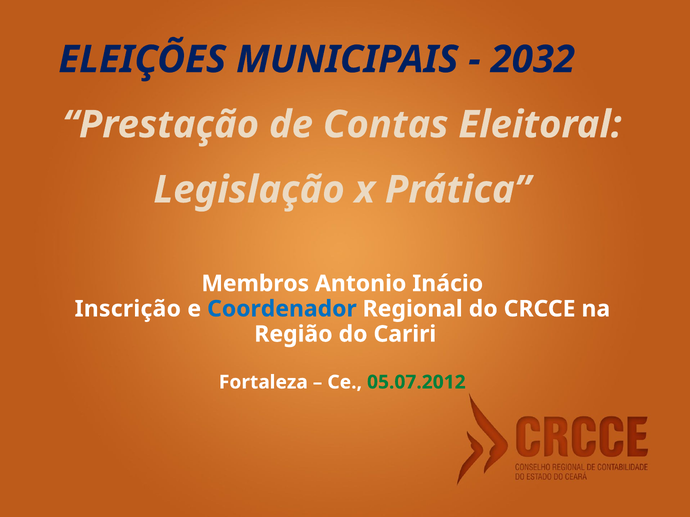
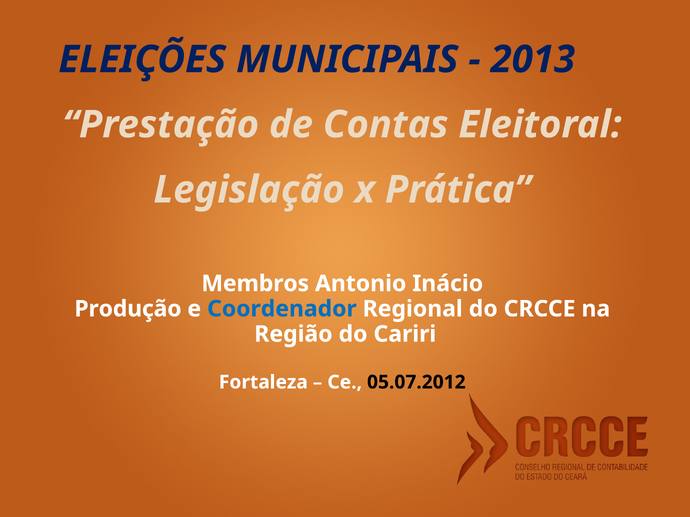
2032: 2032 -> 2013
Inscrição: Inscrição -> Produção
05.07.2012 colour: green -> black
